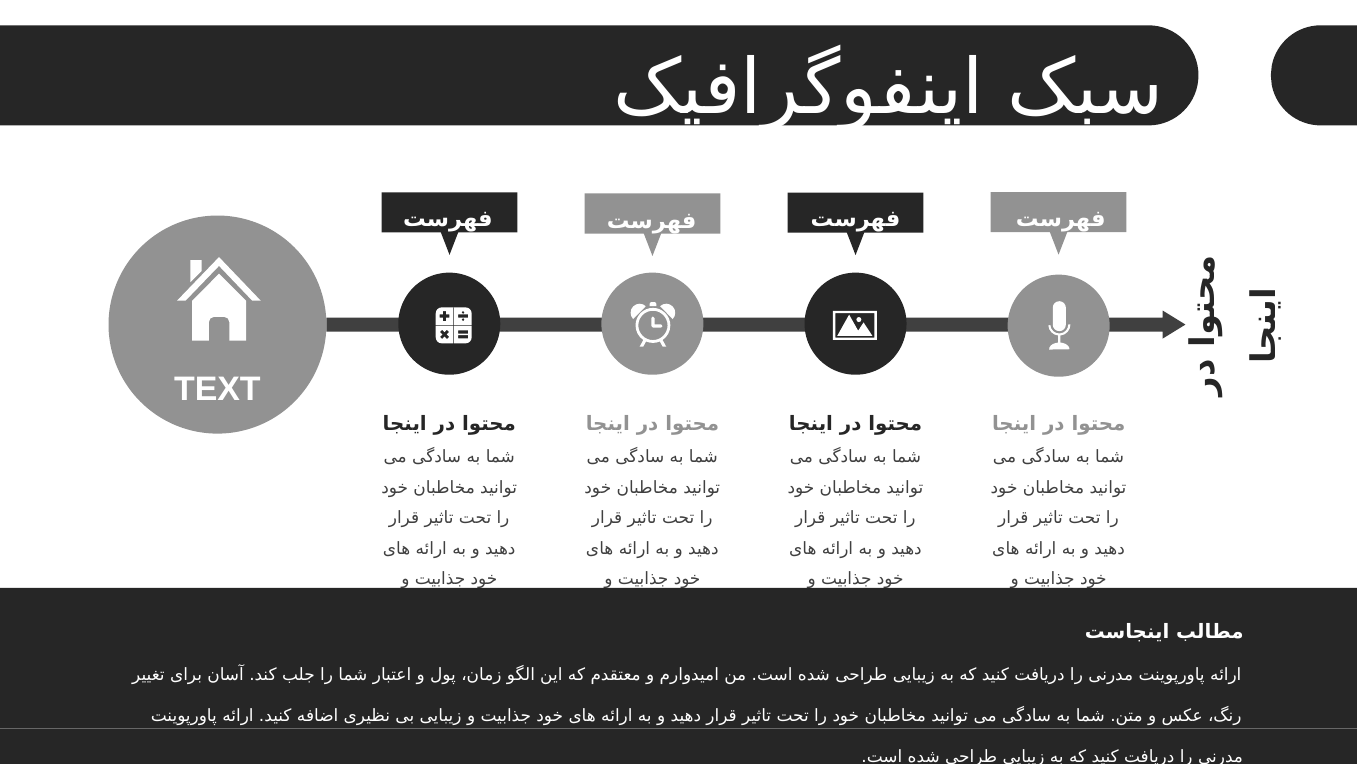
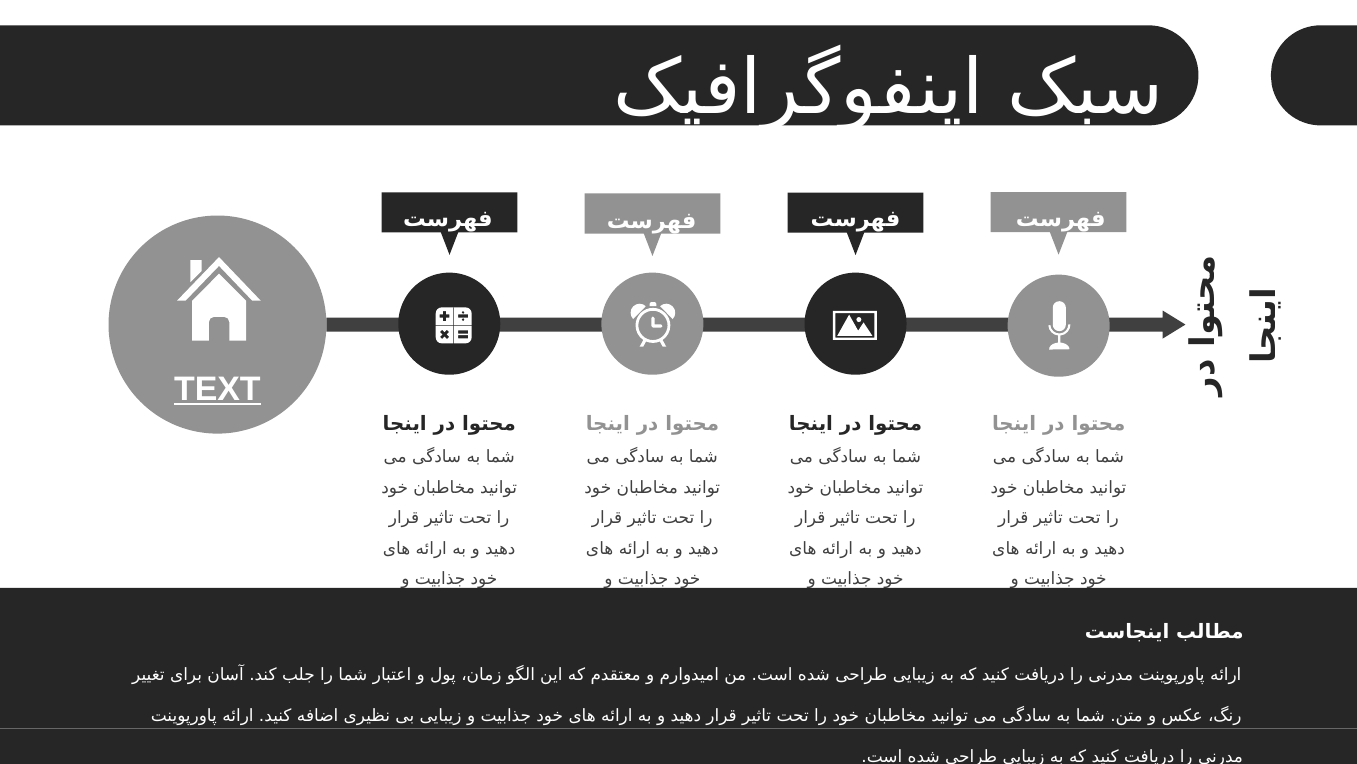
TEXT underline: none -> present
